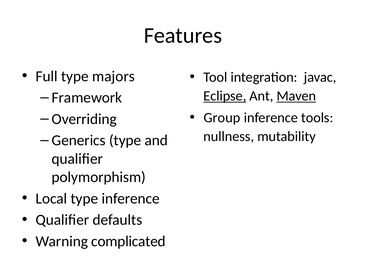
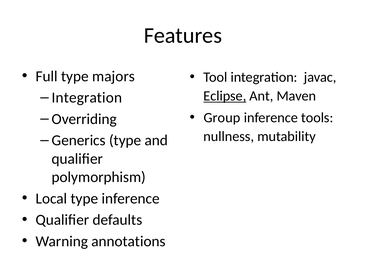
Framework at (87, 97): Framework -> Integration
Maven underline: present -> none
complicated: complicated -> annotations
